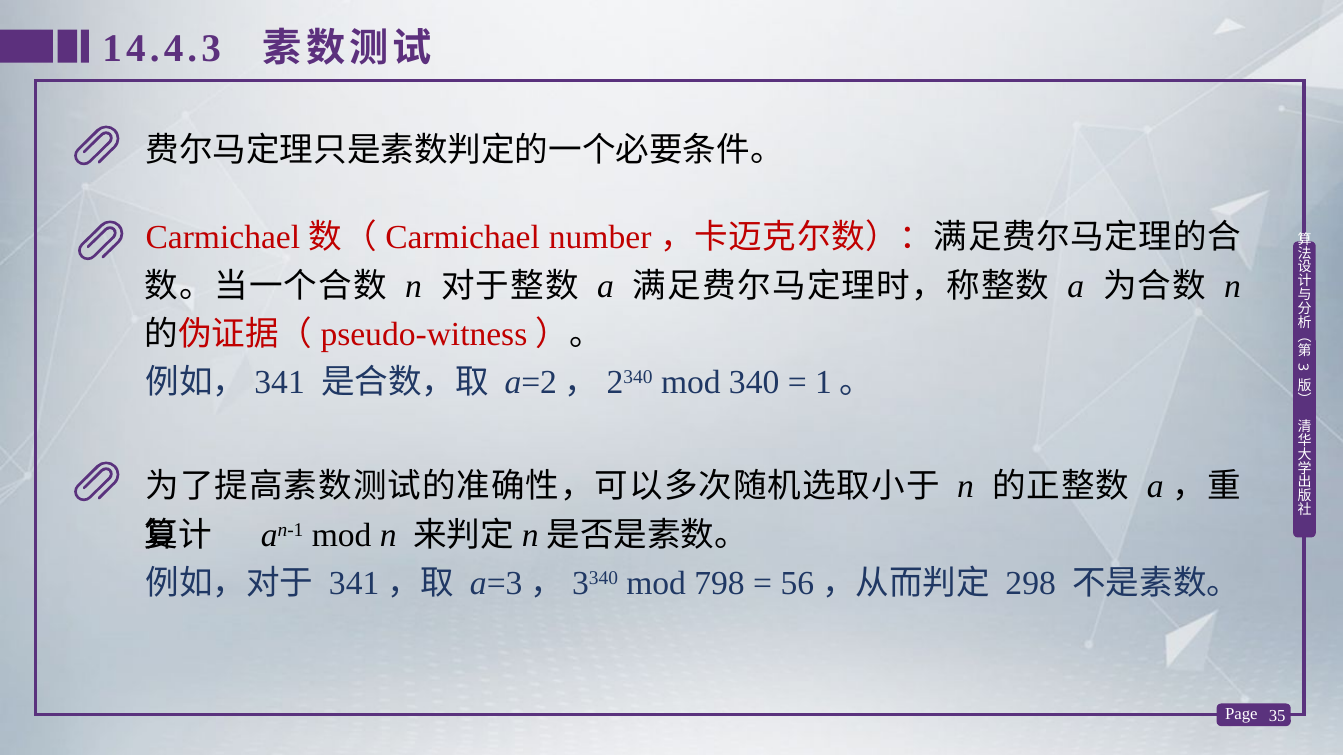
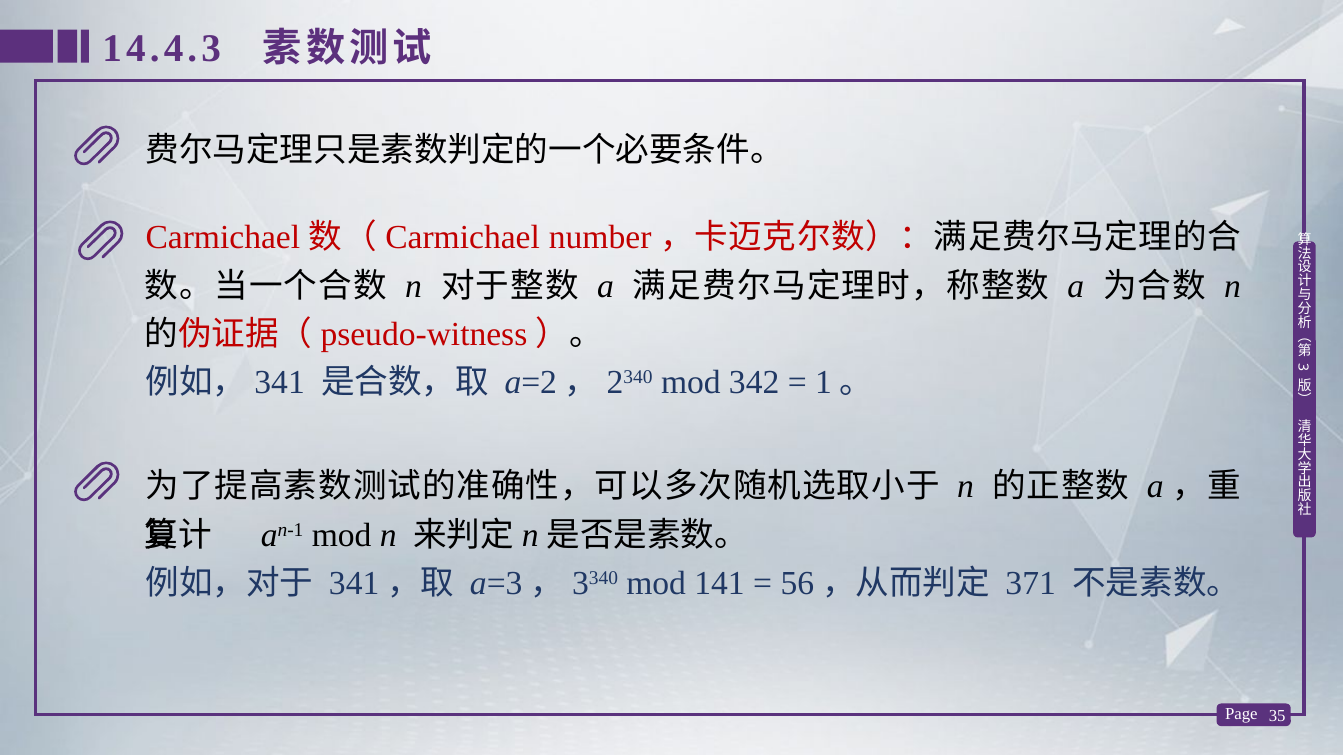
340: 340 -> 342
798: 798 -> 141
298: 298 -> 371
